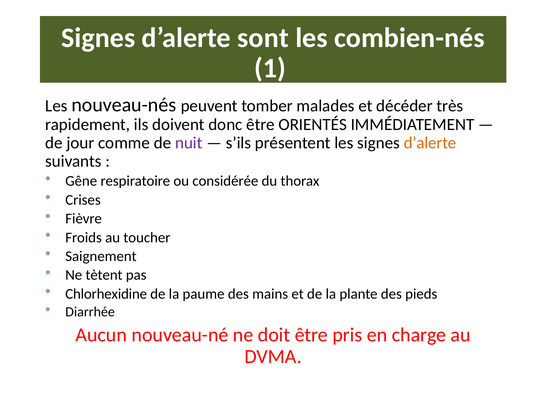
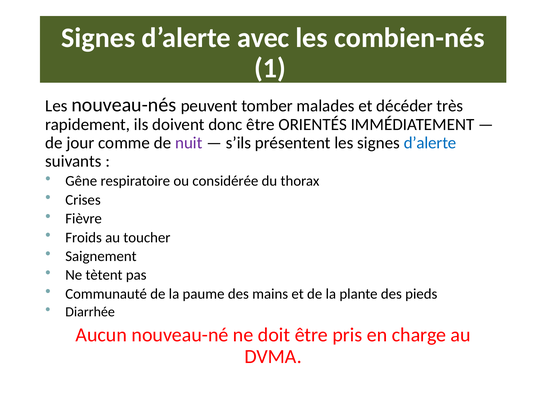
sont: sont -> avec
d’alerte at (430, 143) colour: orange -> blue
Chlorhexidine: Chlorhexidine -> Communauté
